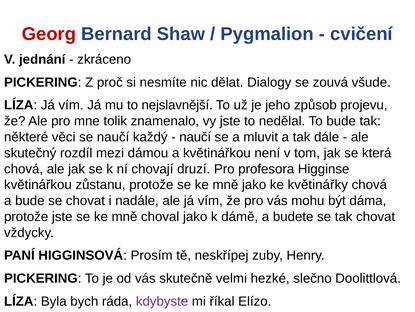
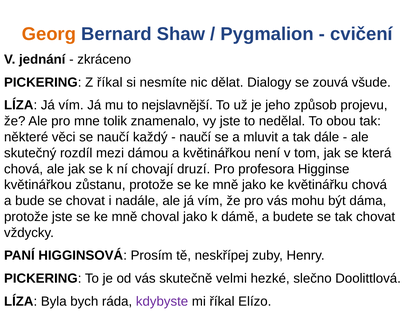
Georg colour: red -> orange
Z proč: proč -> říkal
To bude: bude -> obou
květinářky: květinářky -> květinářku
